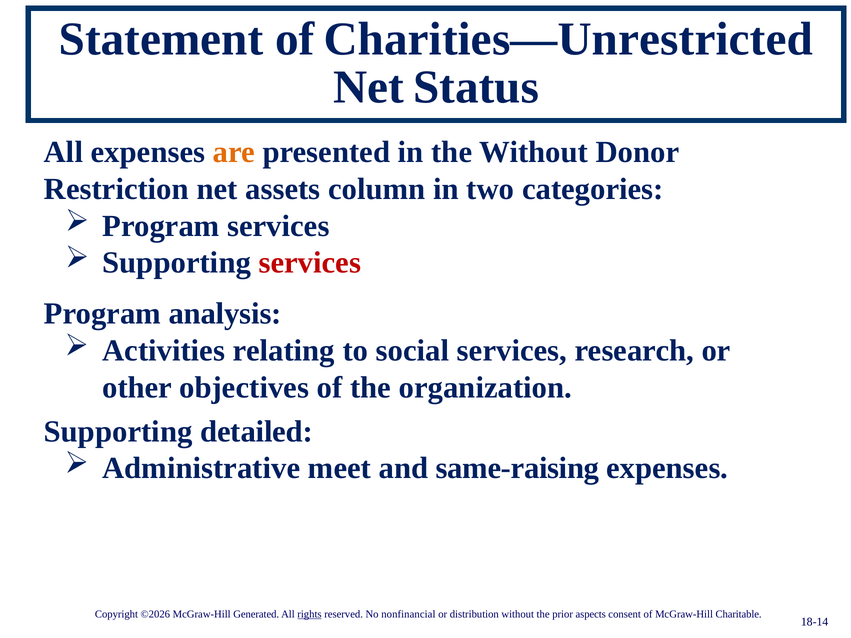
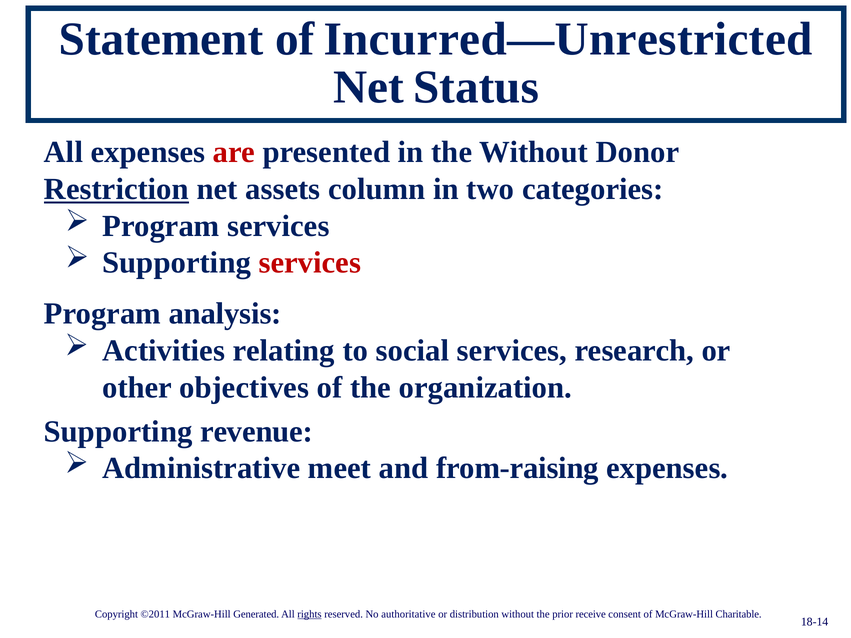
Charities—Unrestricted: Charities—Unrestricted -> Incurred—Unrestricted
are colour: orange -> red
Restriction underline: none -> present
detailed: detailed -> revenue
same-raising: same-raising -> from-raising
©2026: ©2026 -> ©2011
nonfinancial: nonfinancial -> authoritative
aspects: aspects -> receive
